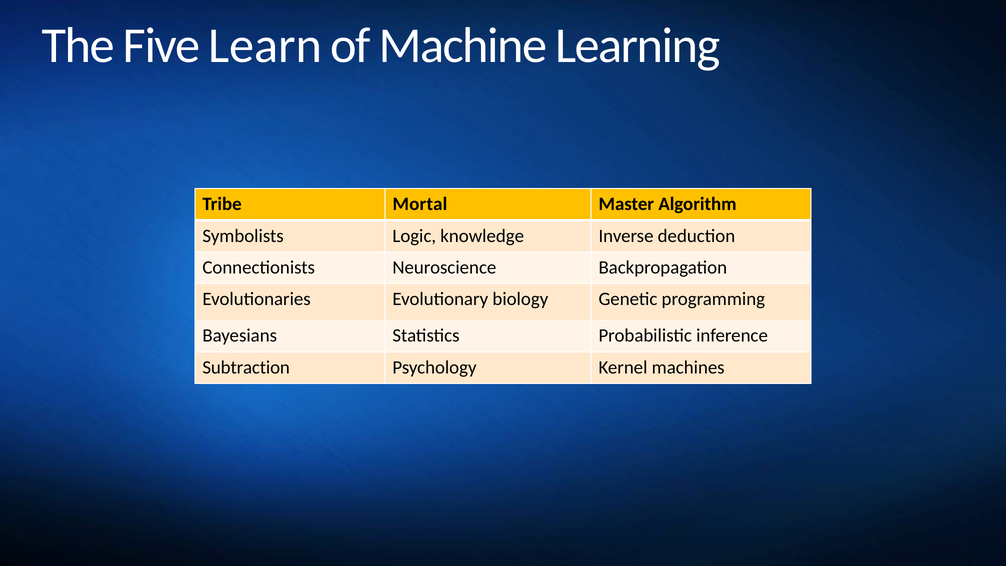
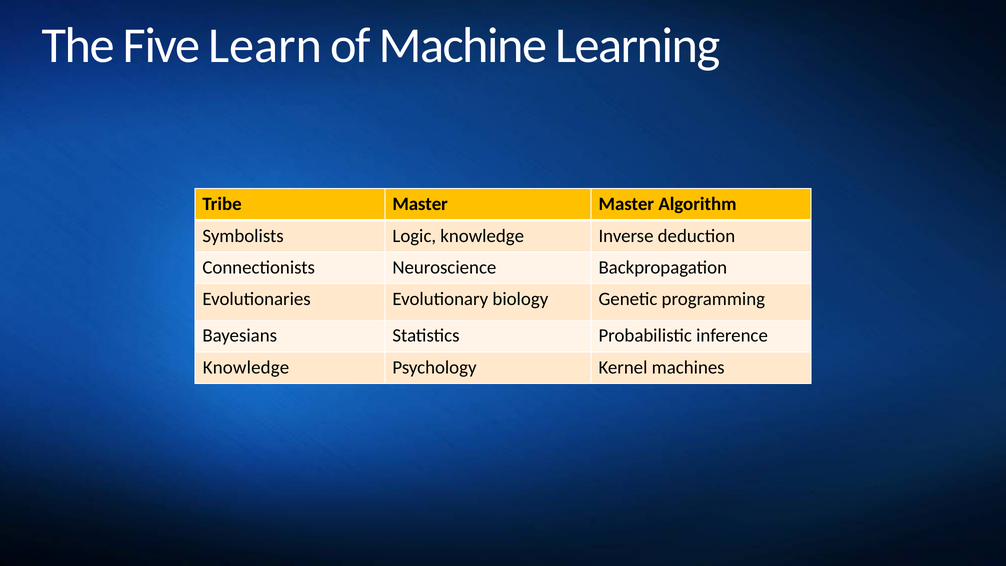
Tribe Mortal: Mortal -> Master
Subtraction at (246, 367): Subtraction -> Knowledge
